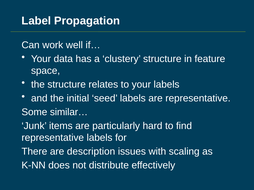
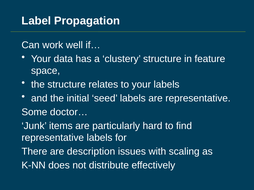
similar…: similar… -> doctor…
